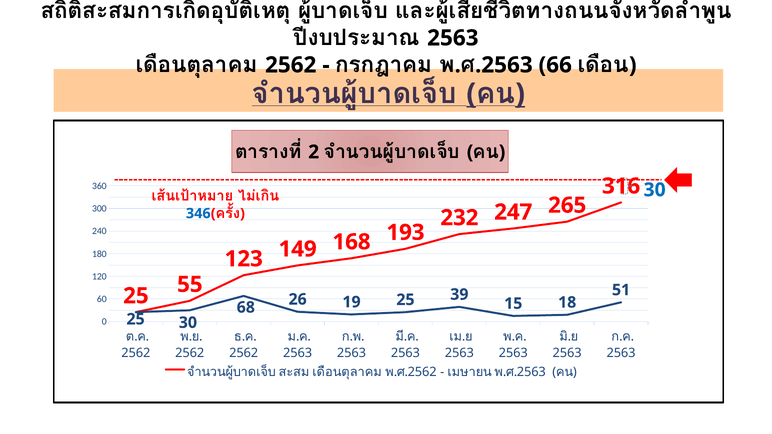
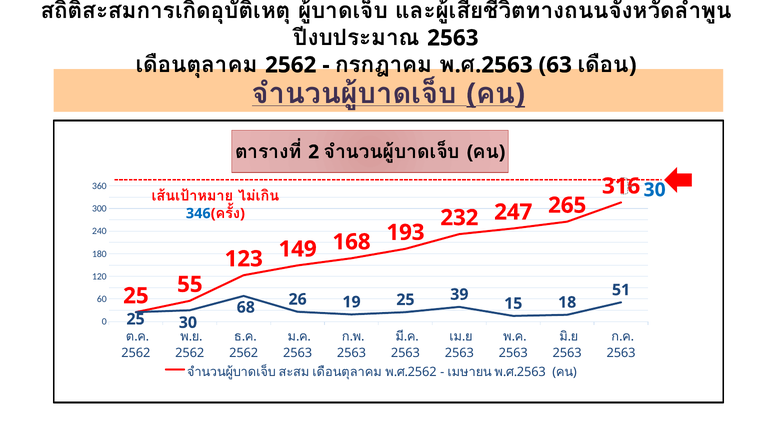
66: 66 -> 63
